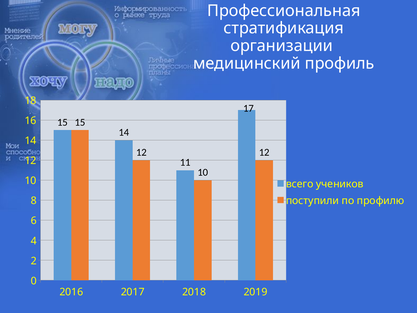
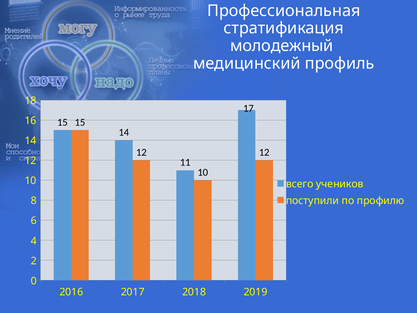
организации: организации -> молодежный
